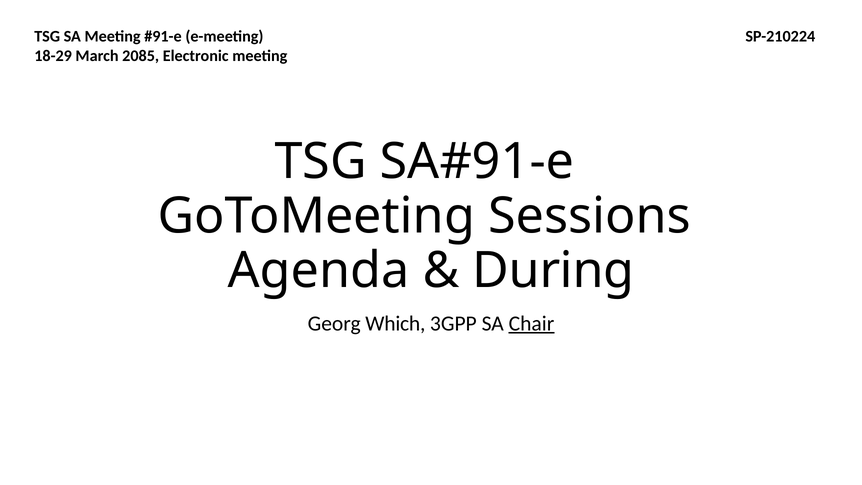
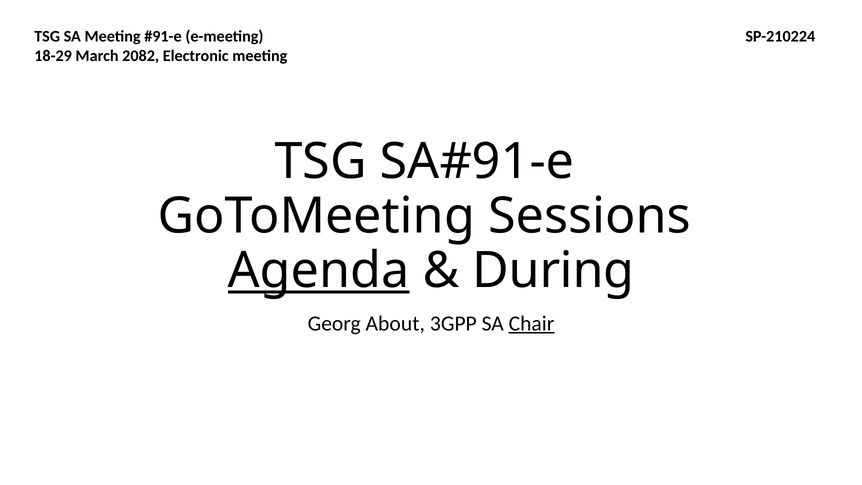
2085: 2085 -> 2082
Agenda underline: none -> present
Which: Which -> About
